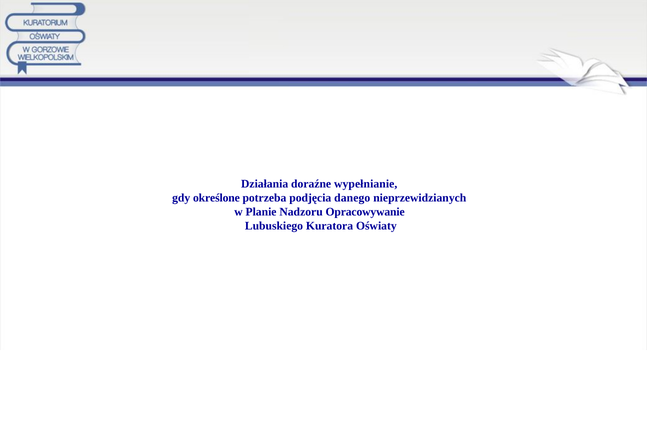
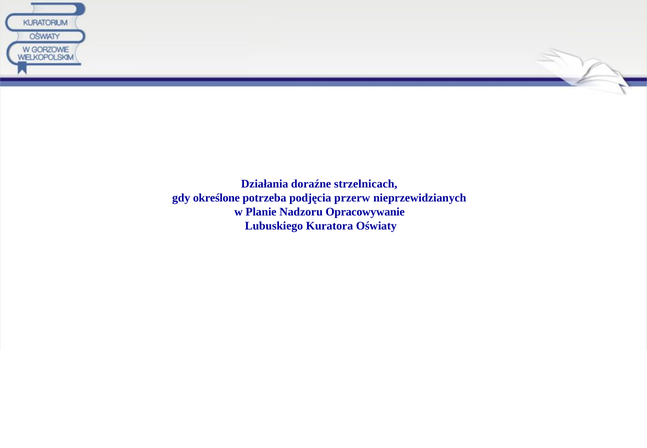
wypełnianie: wypełnianie -> strzelnicach
danego: danego -> przerw
